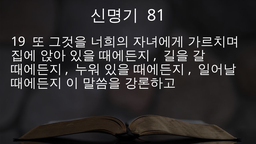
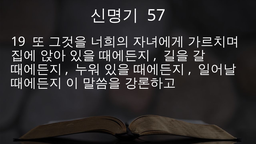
81: 81 -> 57
